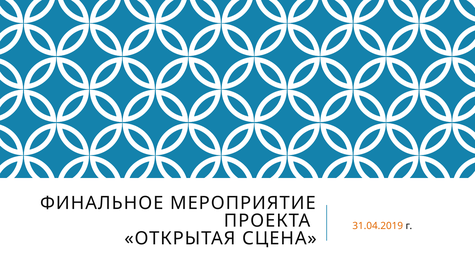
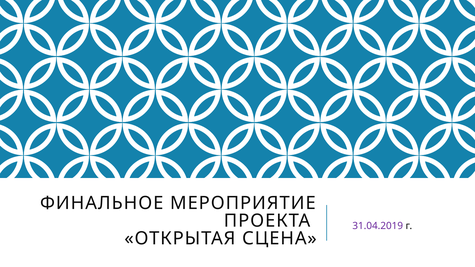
31.04.2019 colour: orange -> purple
